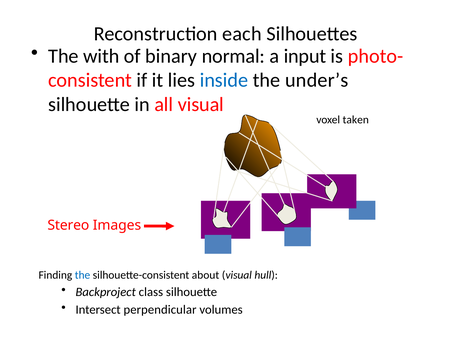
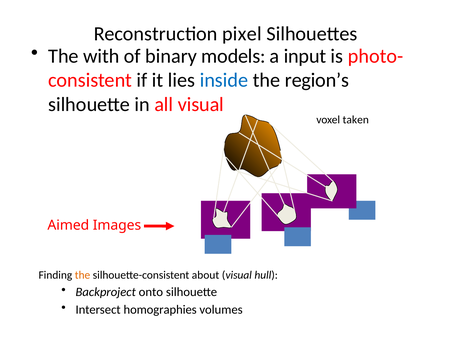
each: each -> pixel
normal: normal -> models
under’s: under’s -> region’s
Stereo: Stereo -> Aimed
the at (83, 275) colour: blue -> orange
class: class -> onto
perpendicular: perpendicular -> homographies
